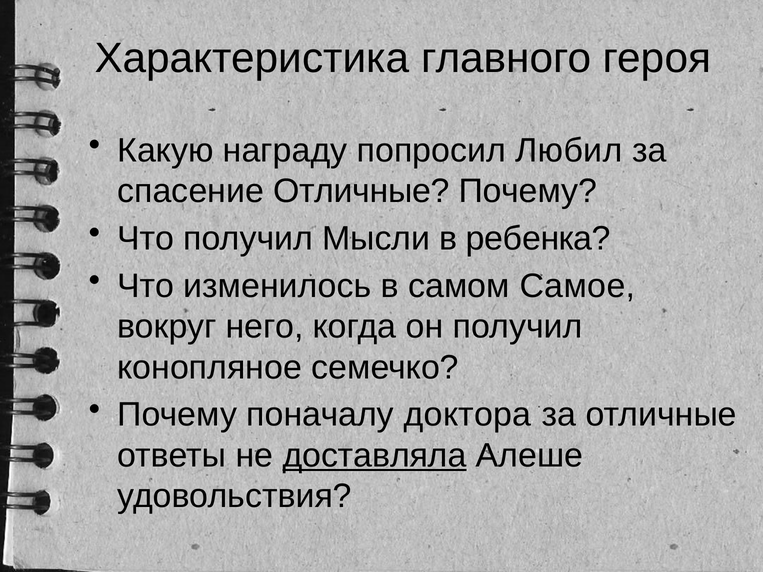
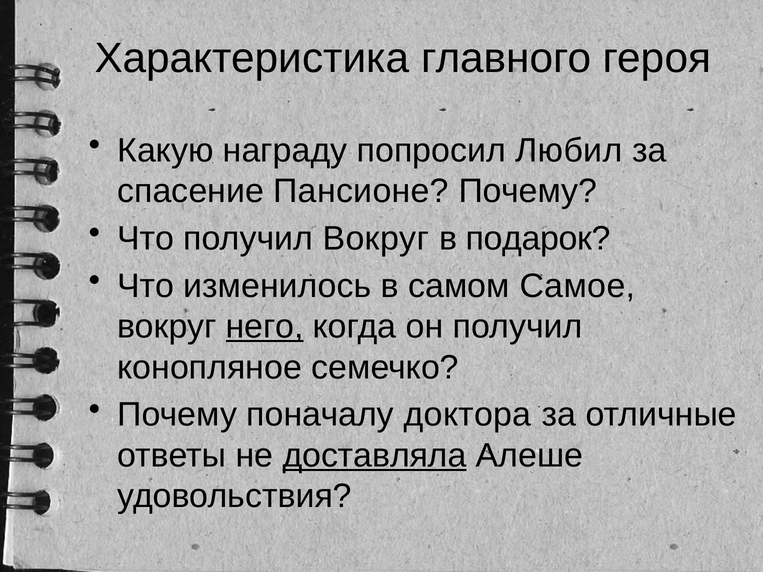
спасение Отличные: Отличные -> Пансионе
получил Мысли: Мысли -> Вокруг
ребенка: ребенка -> подарок
него underline: none -> present
